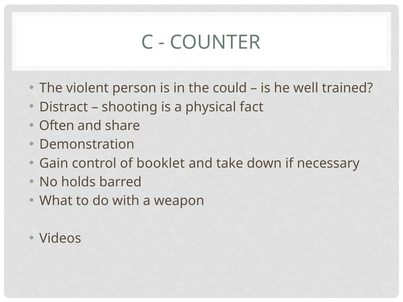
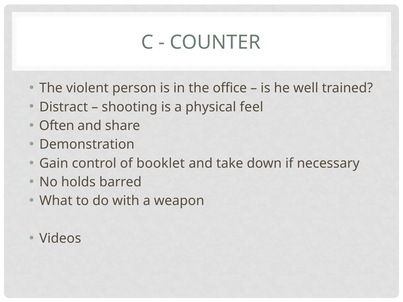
could: could -> office
fact: fact -> feel
